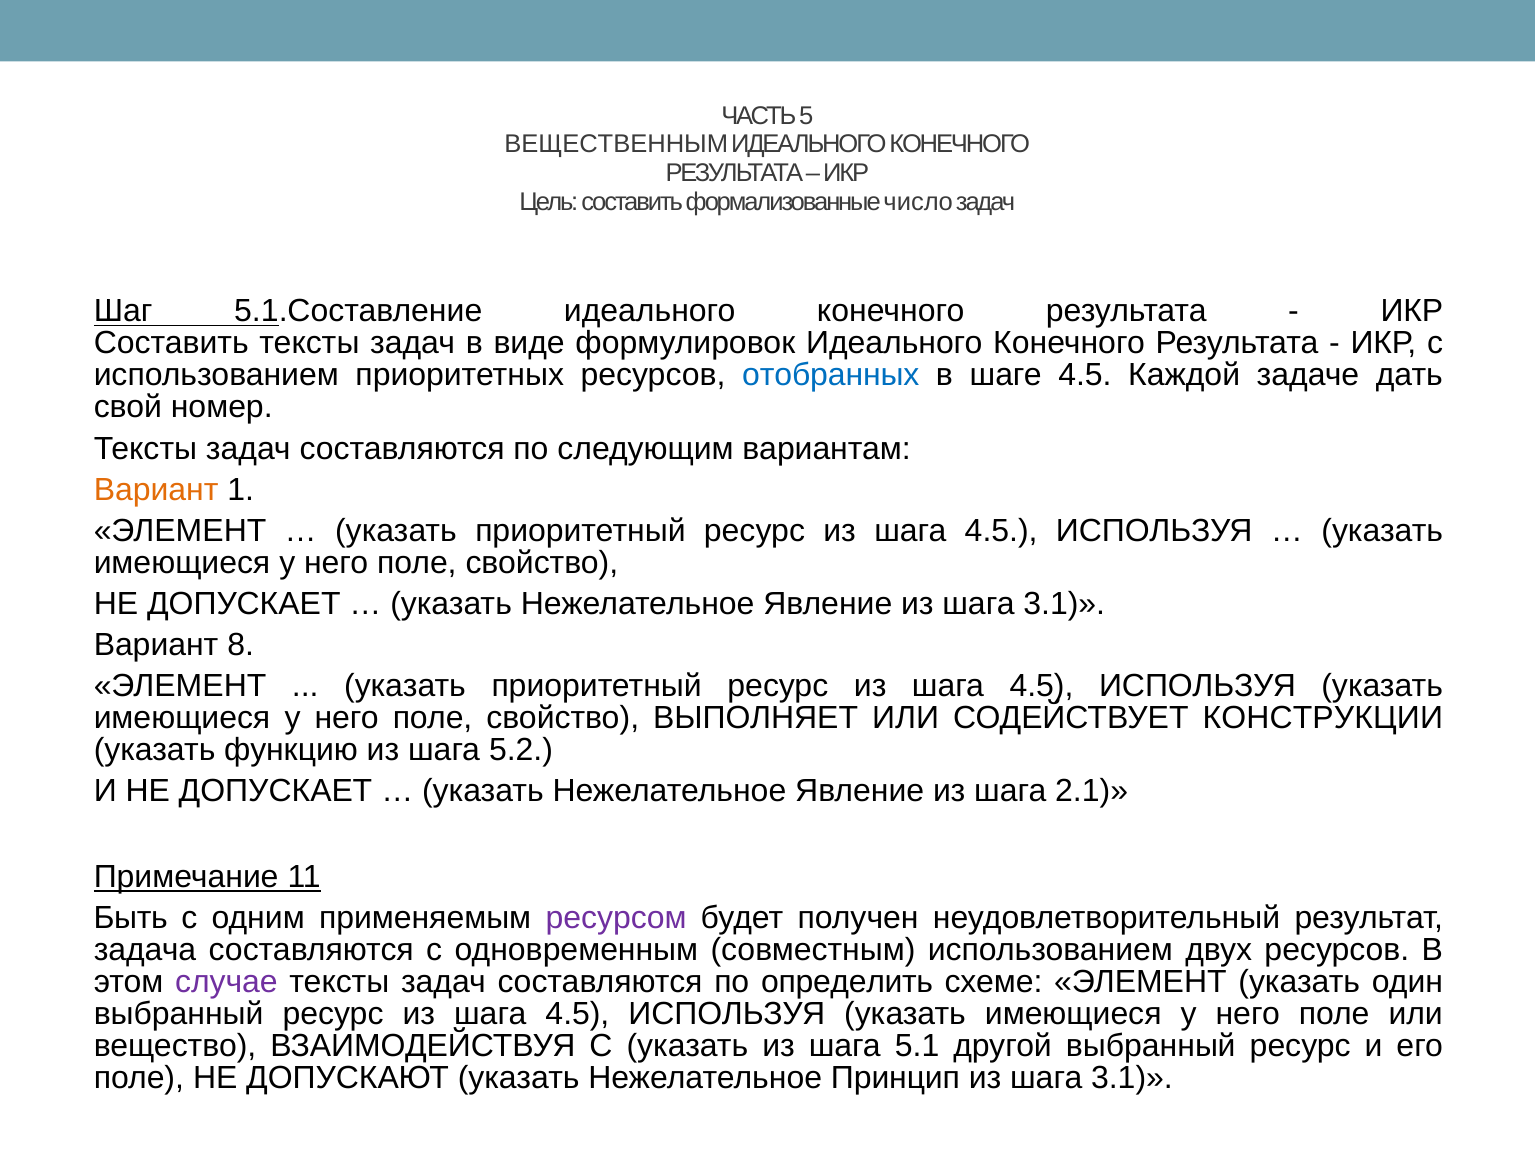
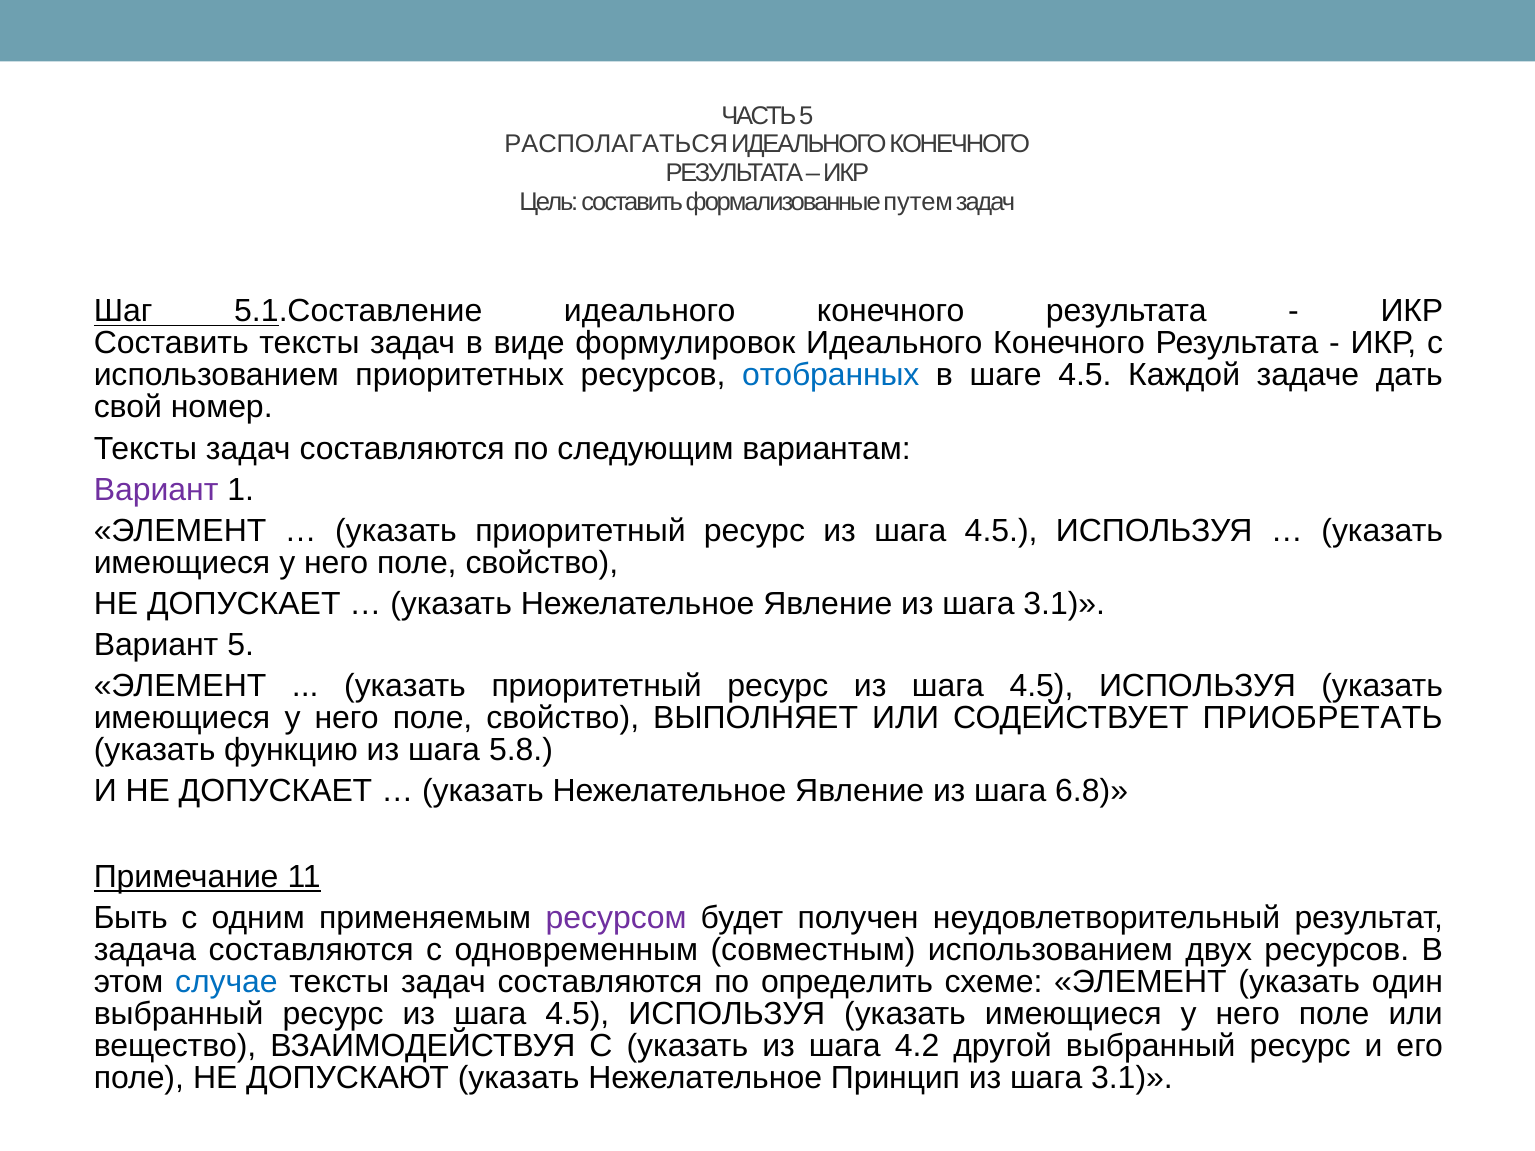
ВЕЩЕСТВЕННЫМ: ВЕЩЕСТВЕННЫМ -> РАСПОЛАГАТЬСЯ
число: число -> путем
Вариант at (156, 490) colour: orange -> purple
Вариант 8: 8 -> 5
КОНСТРУКЦИИ: КОНСТРУКЦИИ -> ПРИОБРЕТАТЬ
5.2: 5.2 -> 5.8
2.1: 2.1 -> 6.8
случае colour: purple -> blue
5.1: 5.1 -> 4.2
